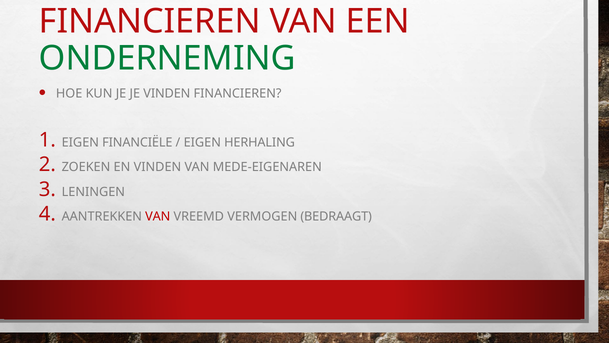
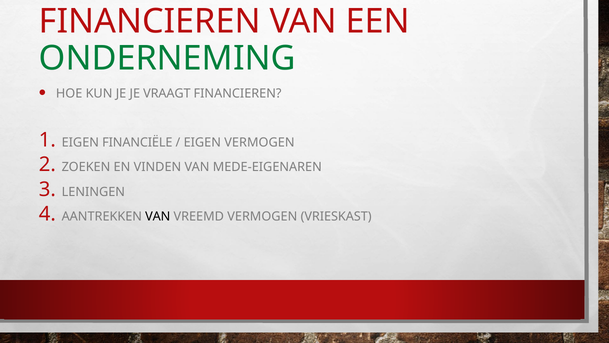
JE VINDEN: VINDEN -> VRAAGT
EIGEN HERHALING: HERHALING -> VERMOGEN
VAN at (158, 216) colour: red -> black
BEDRAAGT: BEDRAAGT -> VRIESKAST
